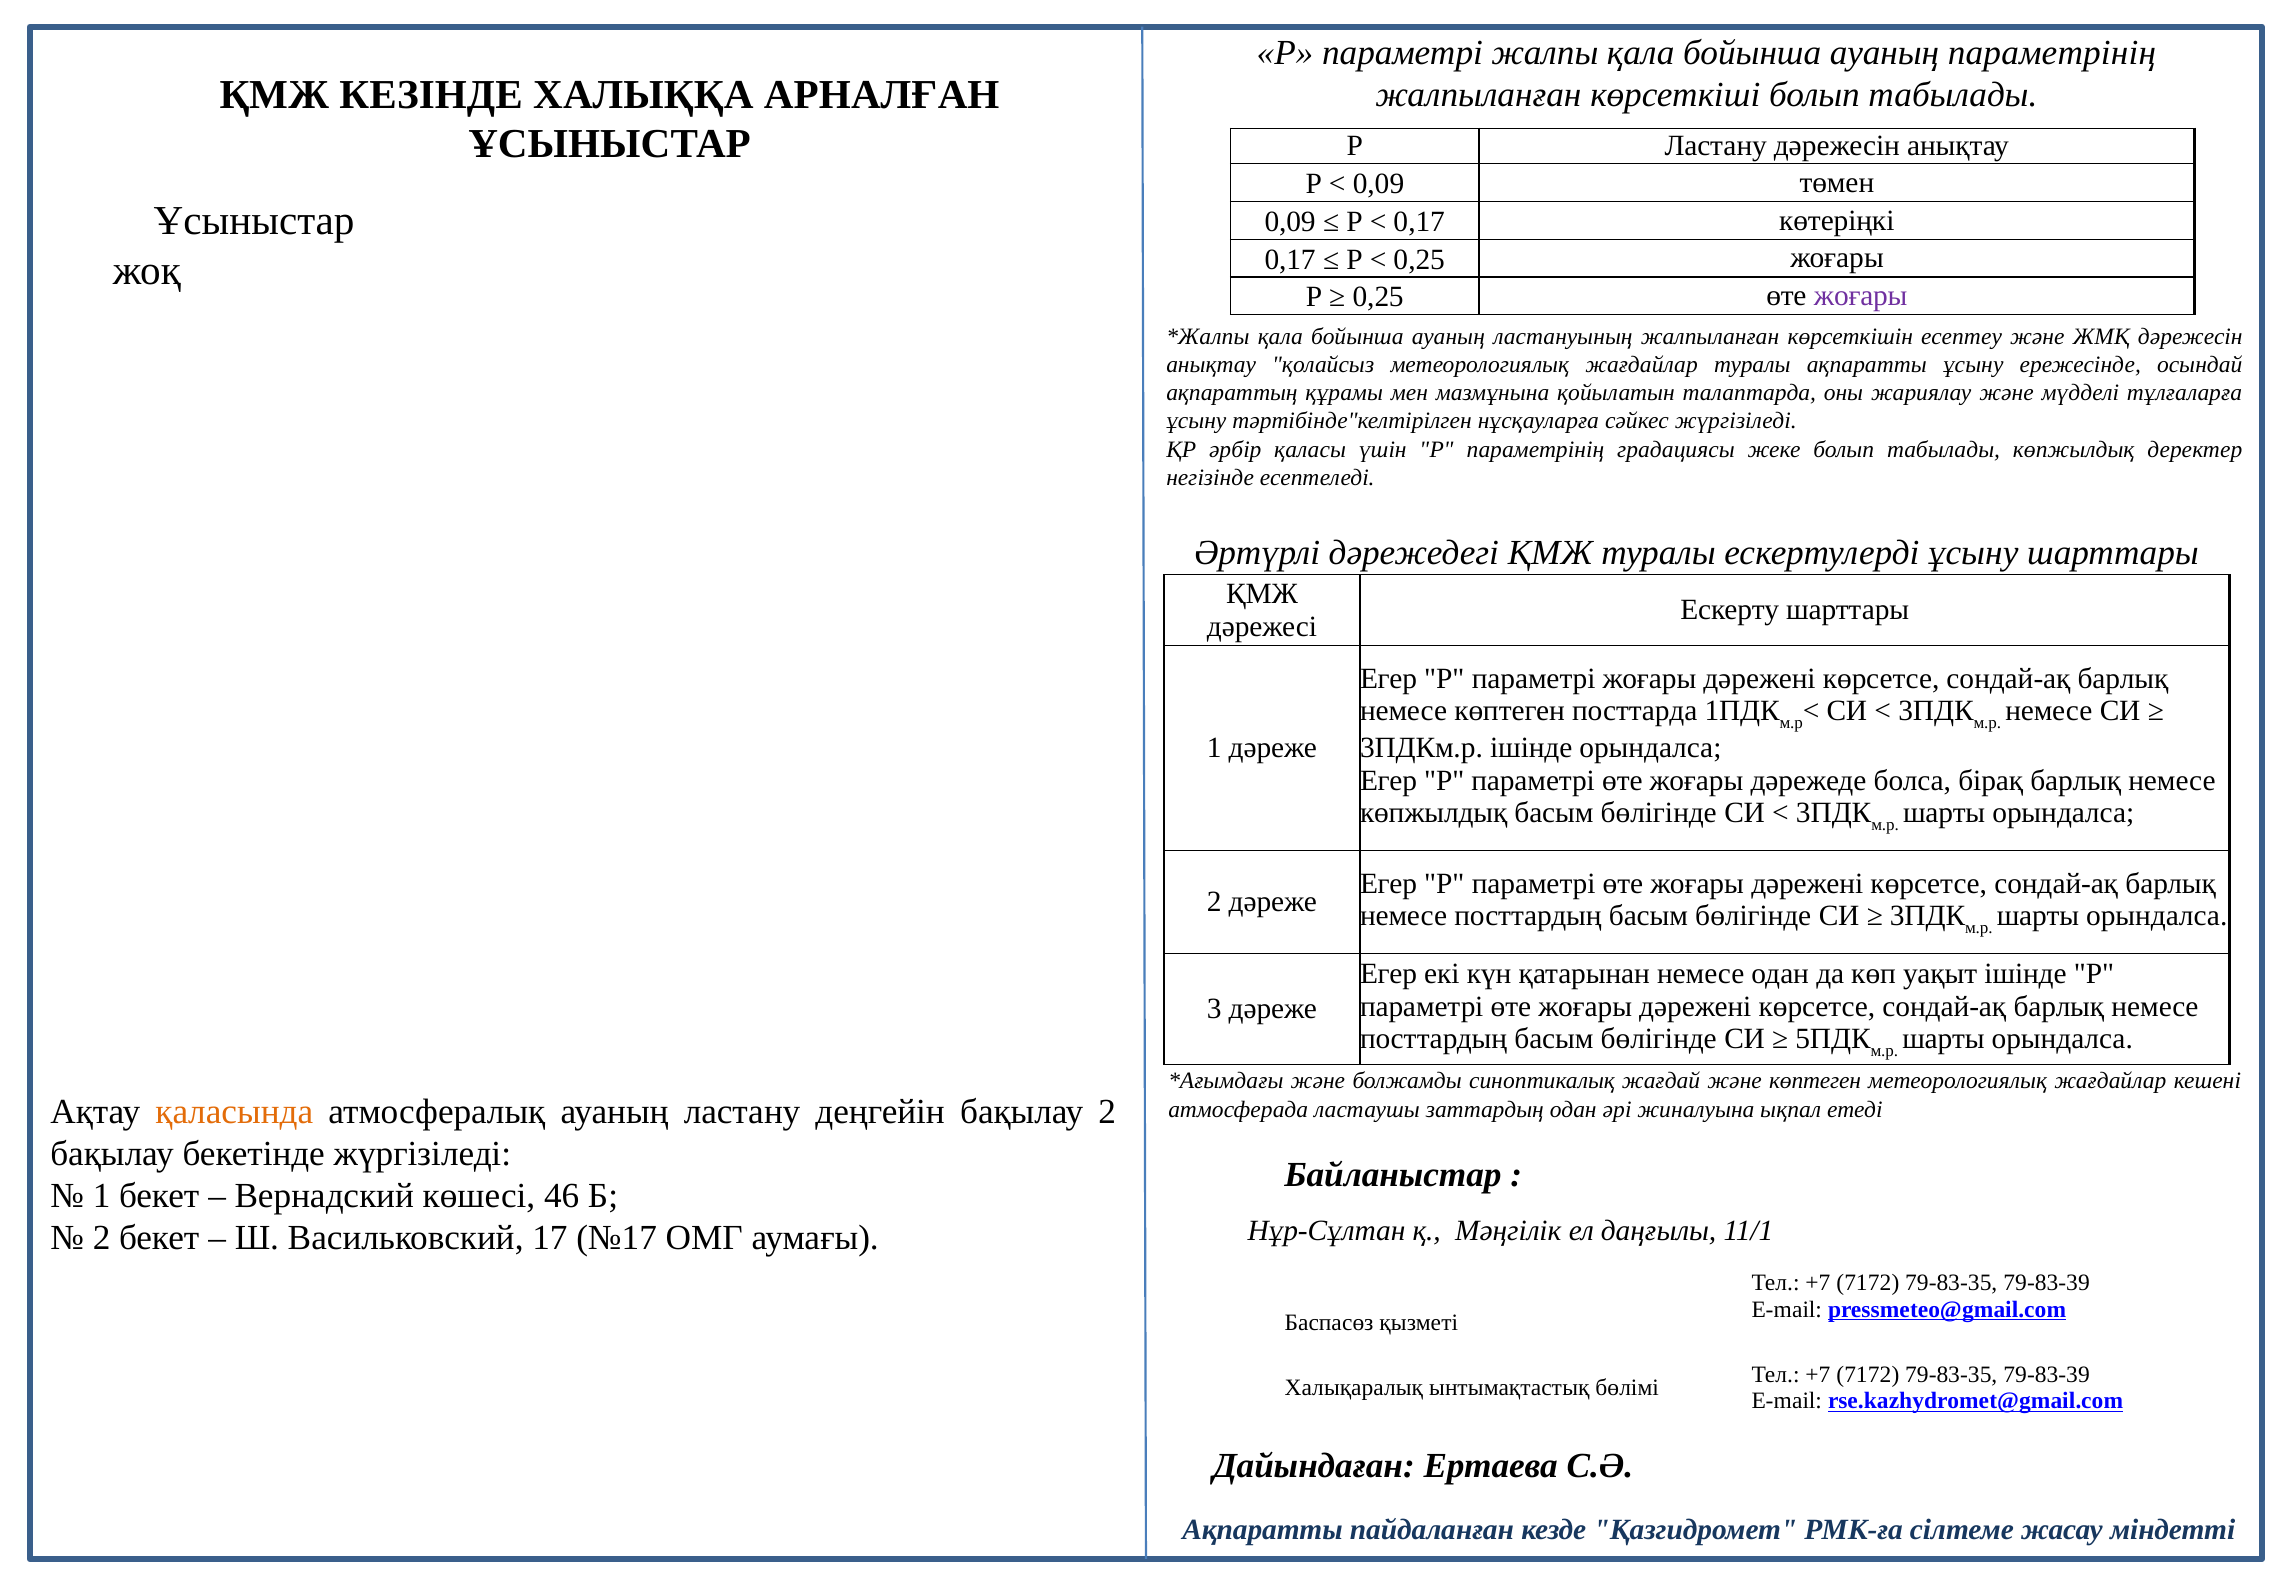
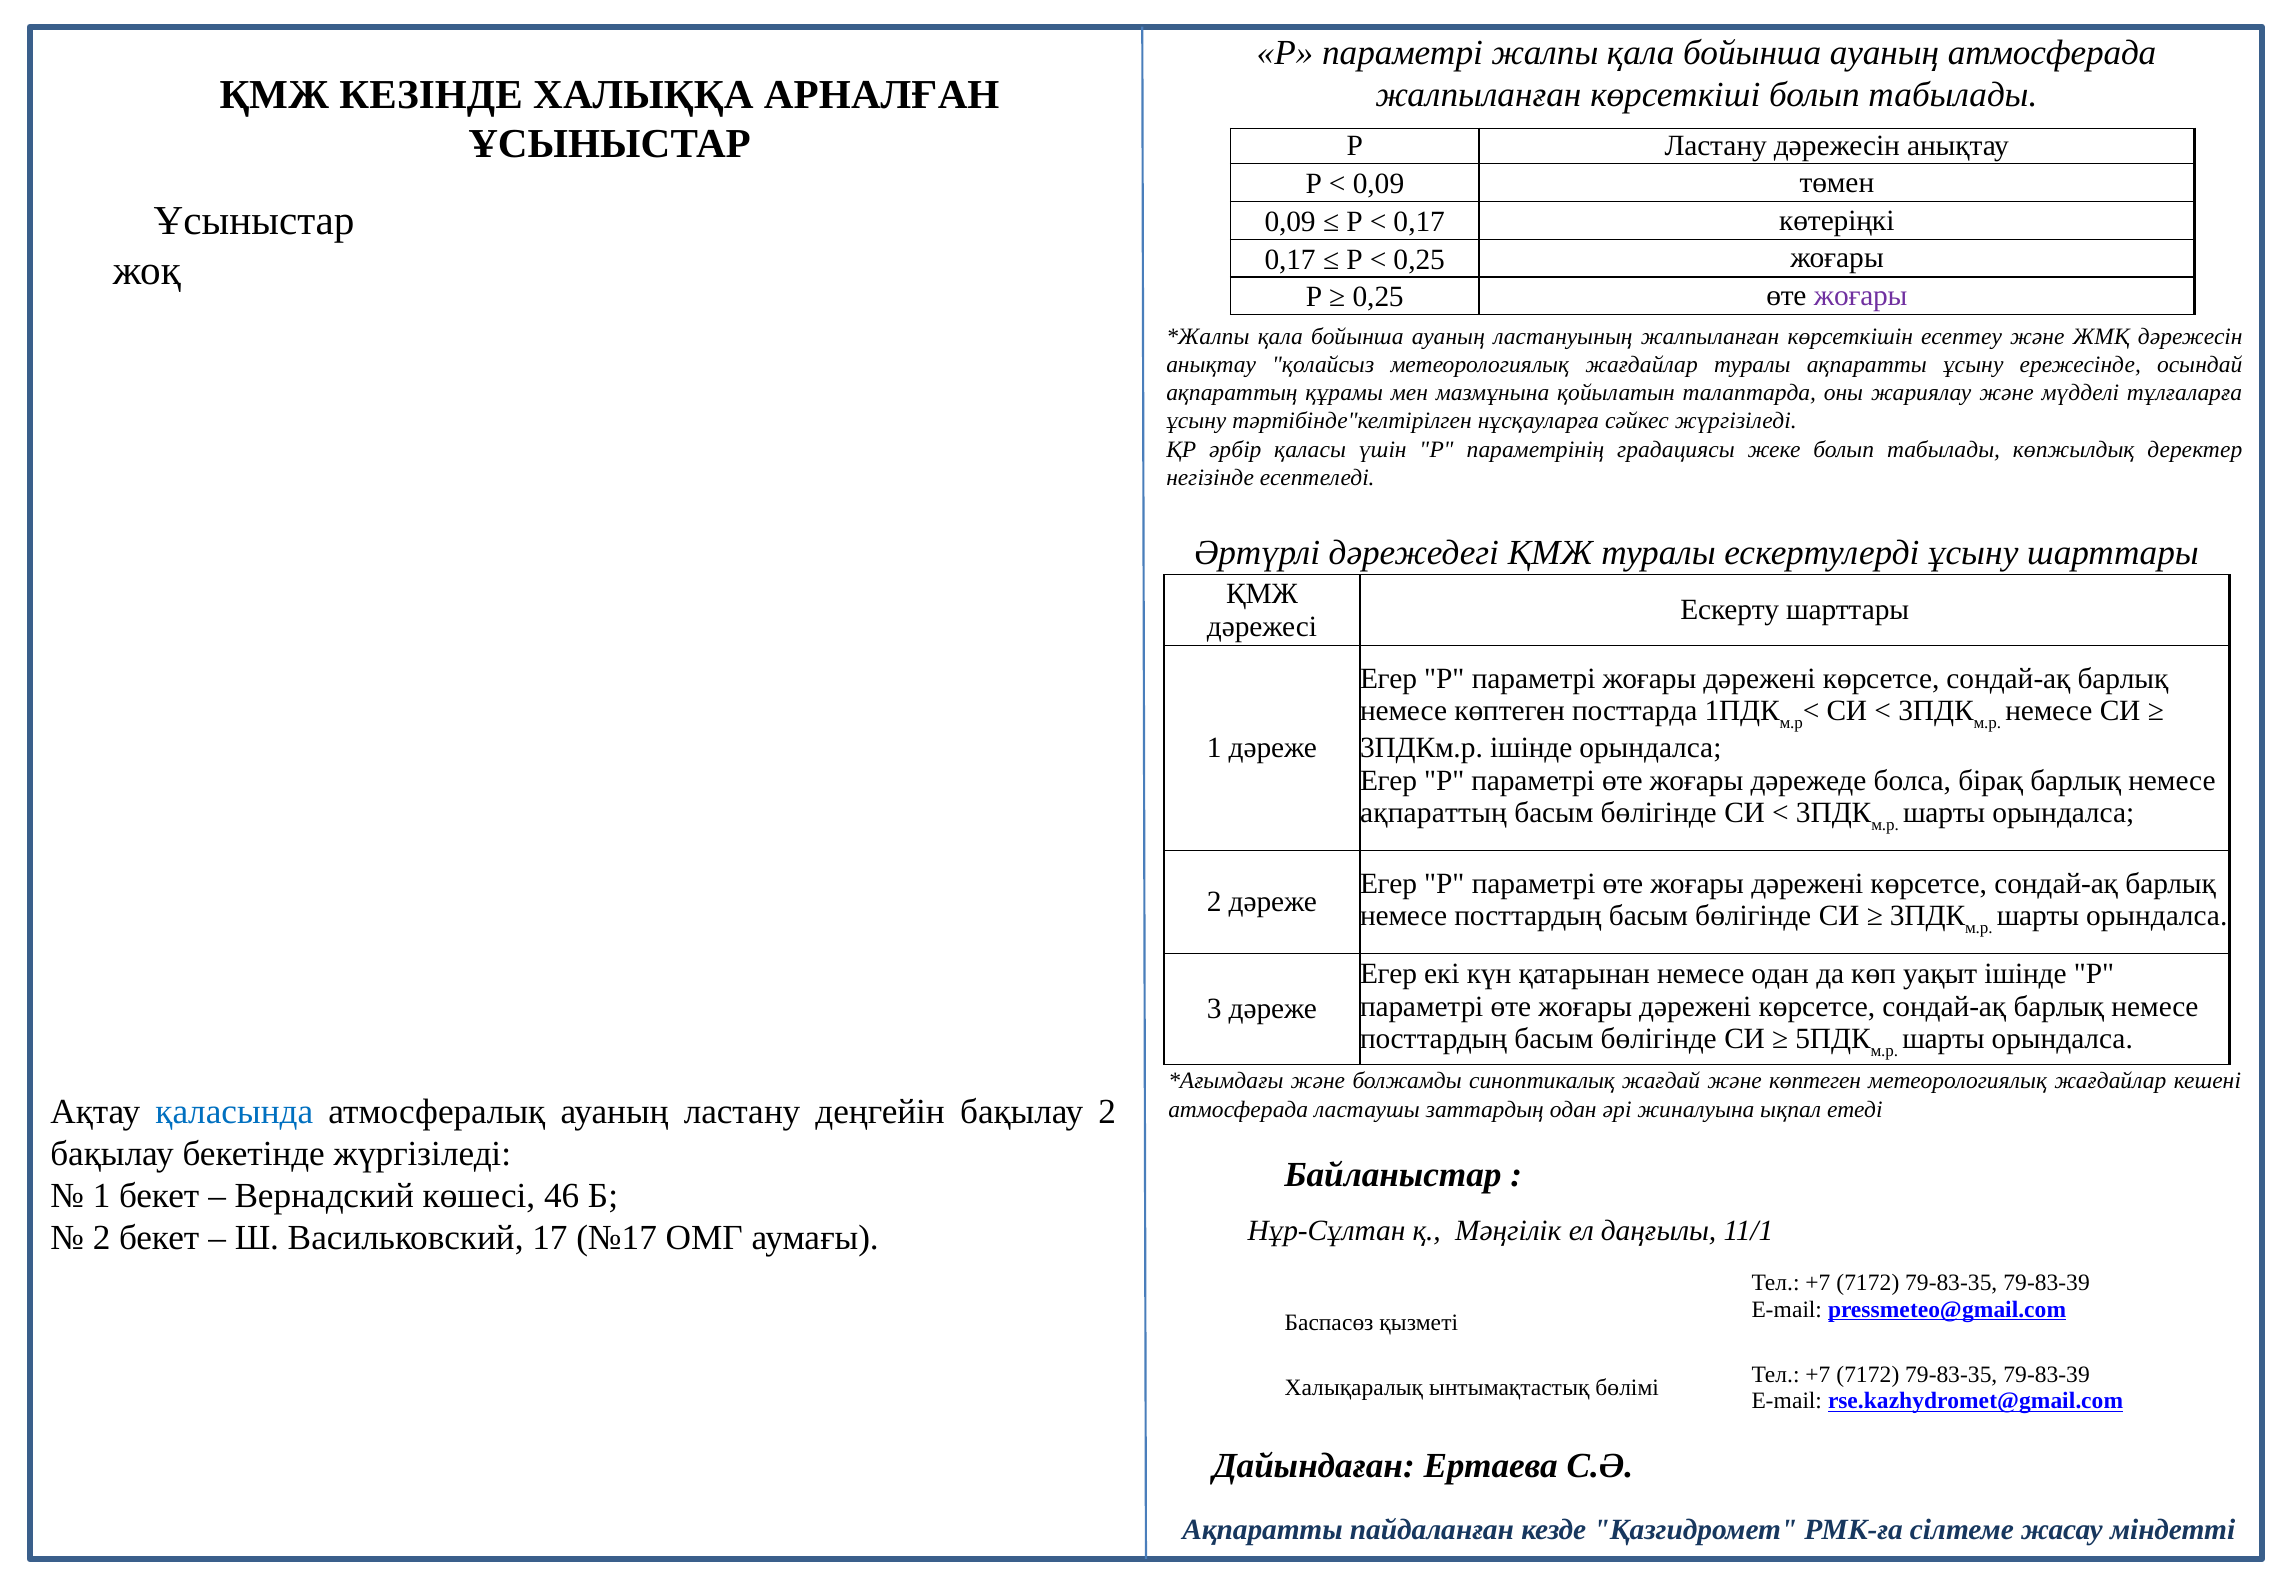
ауаның параметрінің: параметрінің -> атмосферада
көпжылдық at (1434, 813): көпжылдық -> ақпараттың
қаласында colour: orange -> blue
